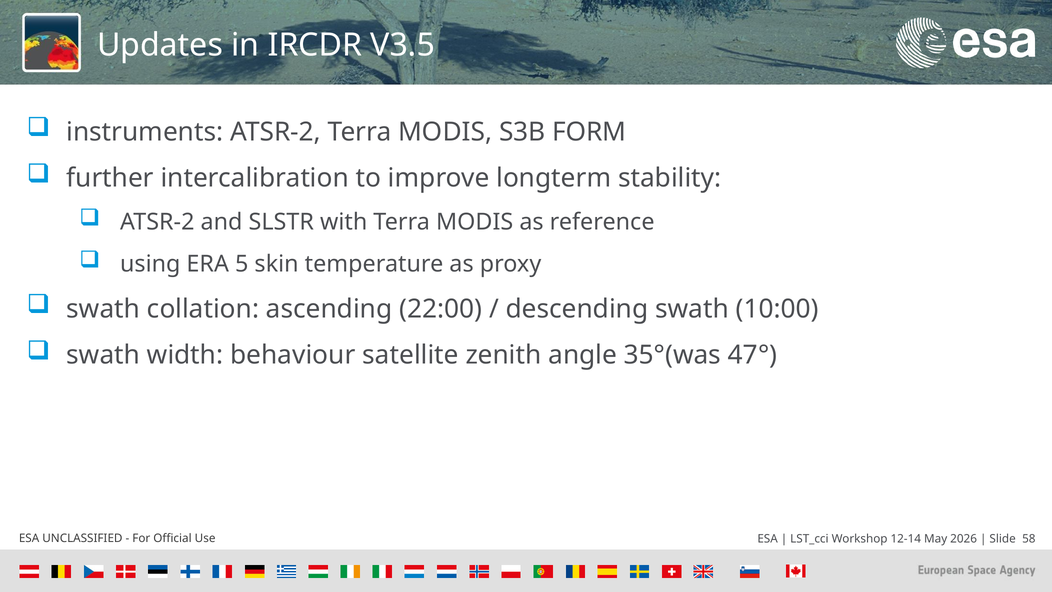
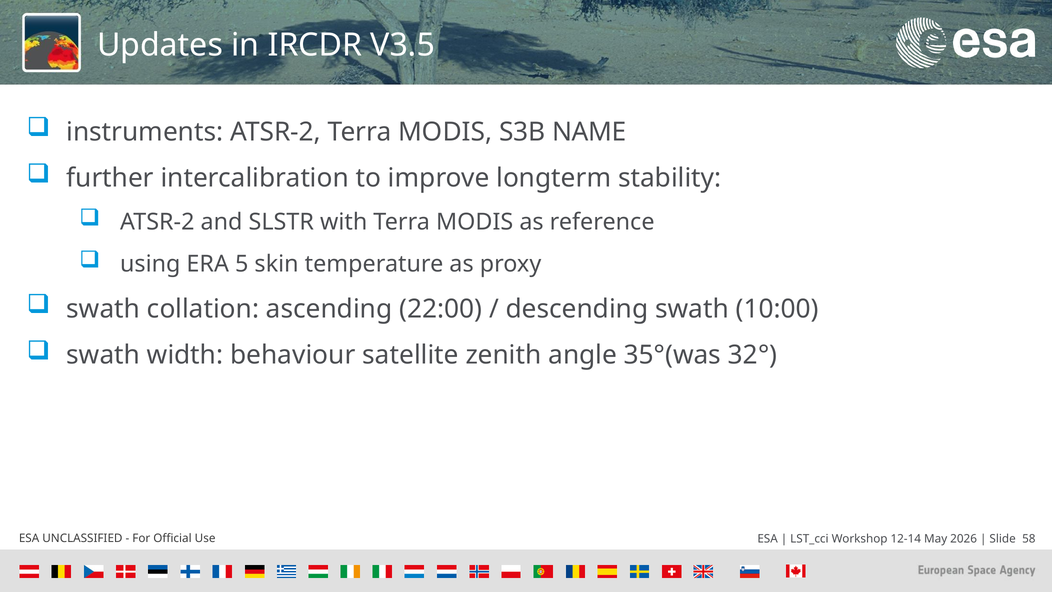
FORM: FORM -> NAME
47°: 47° -> 32°
